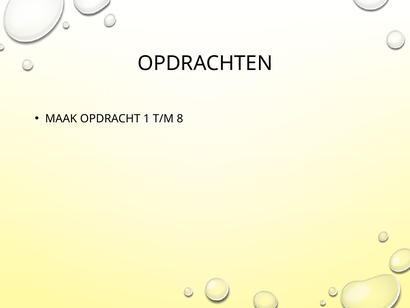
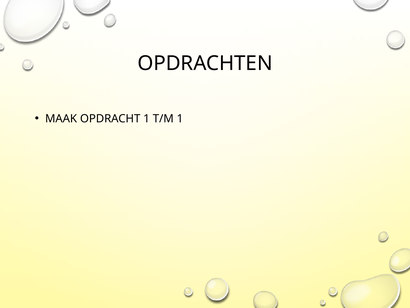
T/M 8: 8 -> 1
